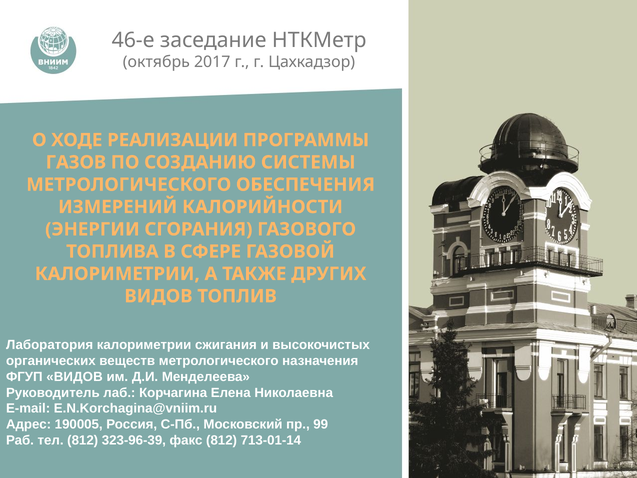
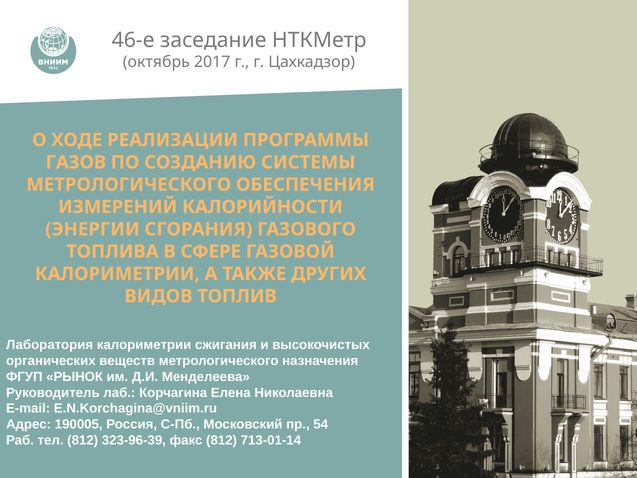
ФГУП ВИДОВ: ВИДОВ -> РЫНОК
99: 99 -> 54
